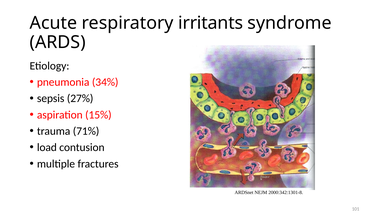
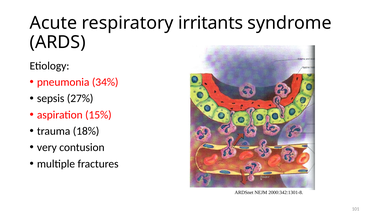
71%: 71% -> 18%
load: load -> very
